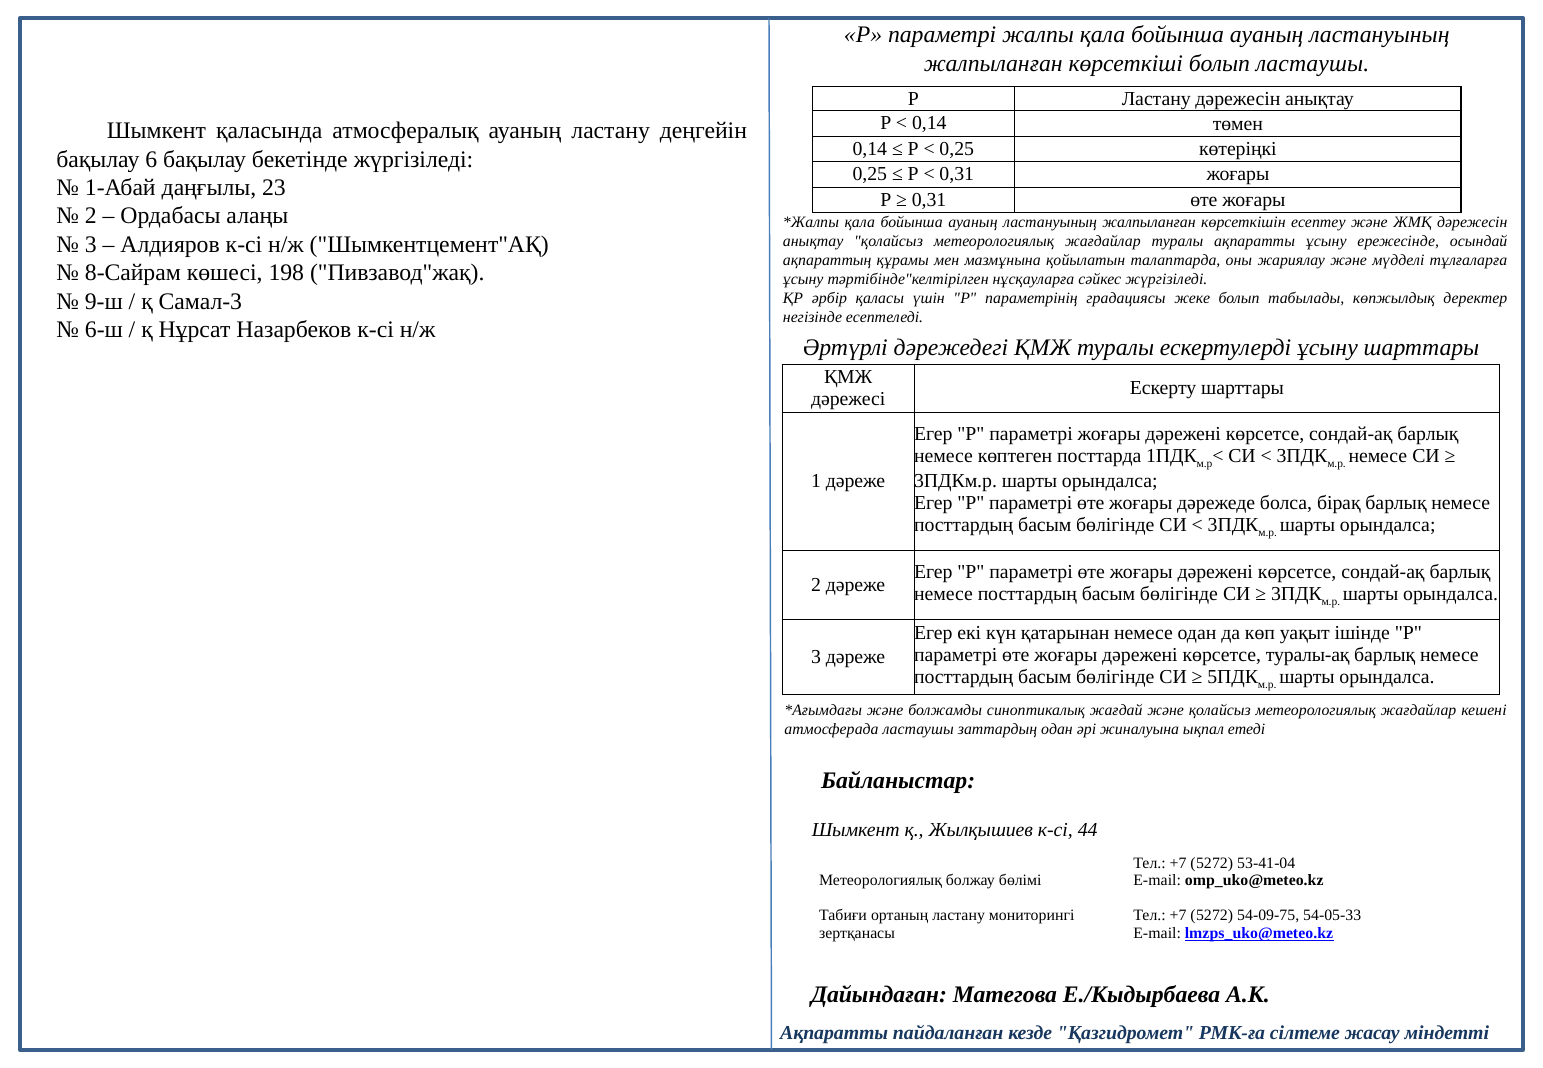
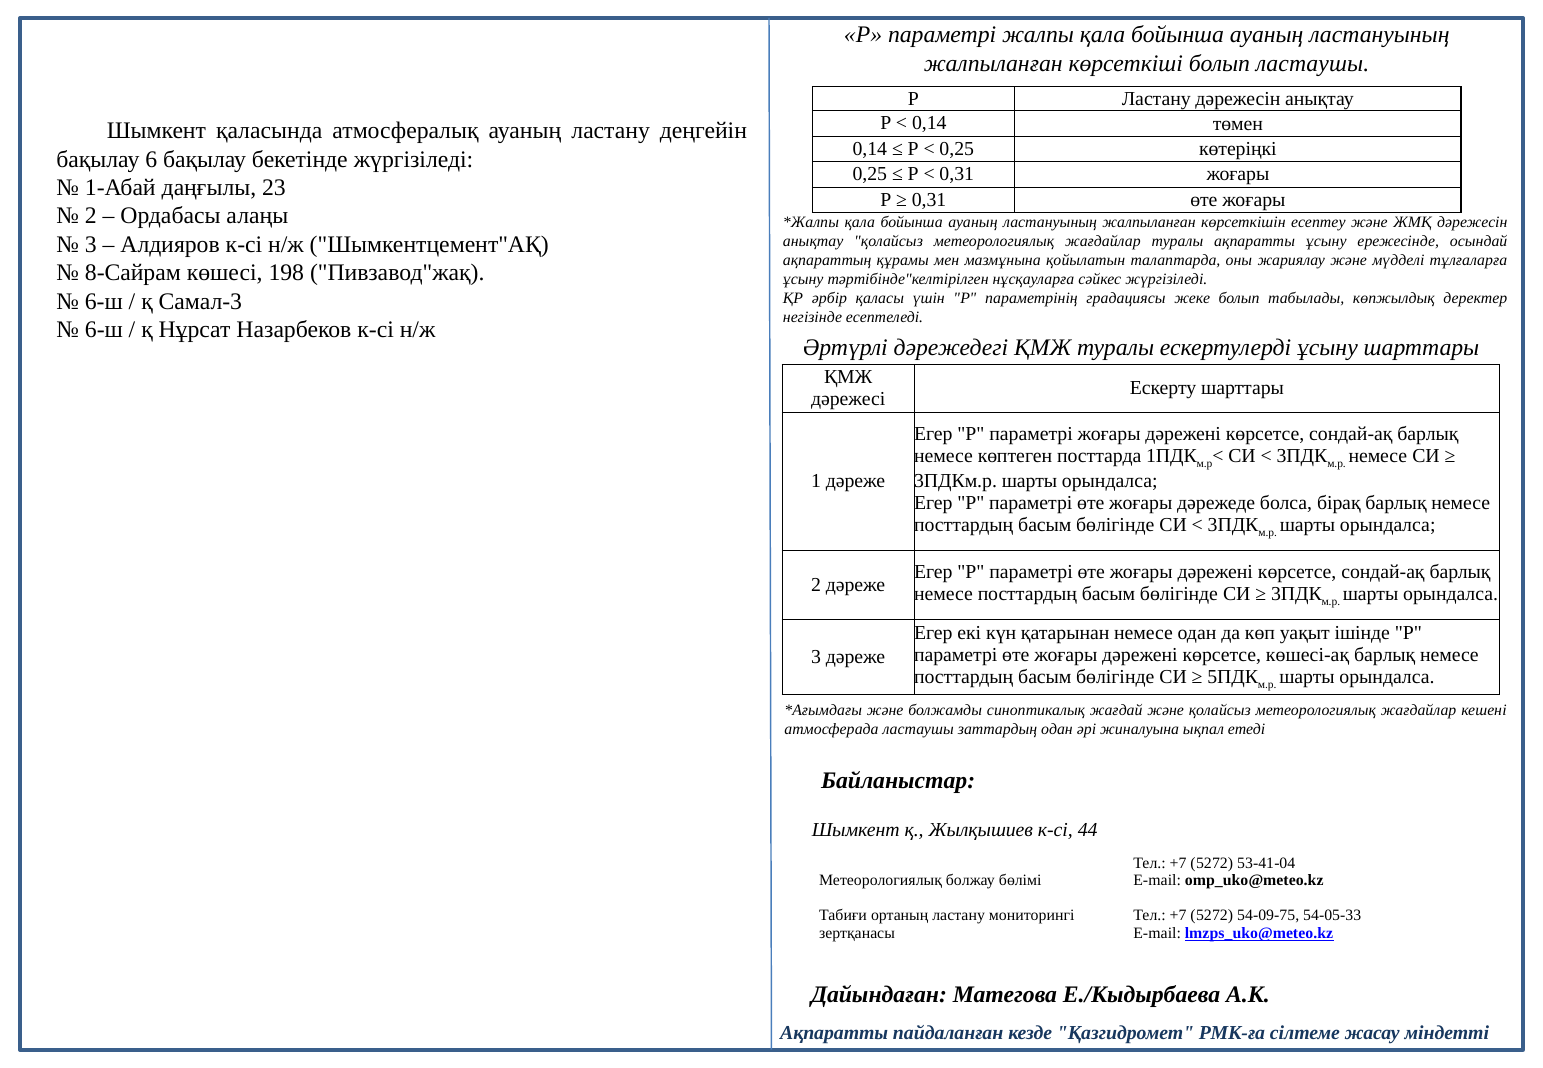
9-ш at (104, 302): 9-ш -> 6-ш
туралы-ақ: туралы-ақ -> көшесі-ақ
